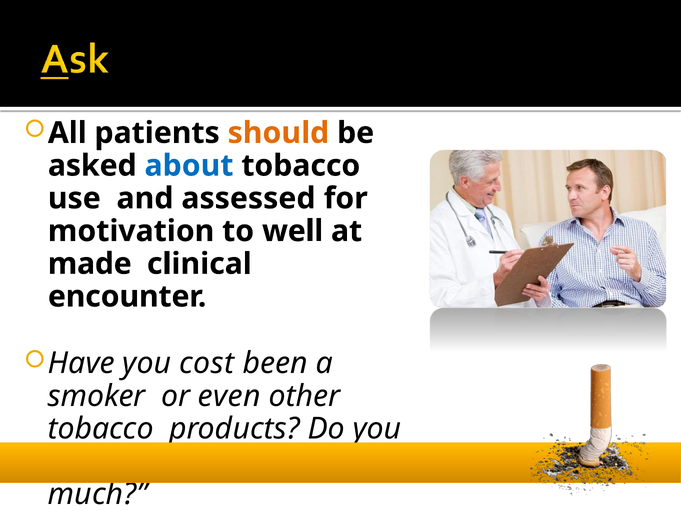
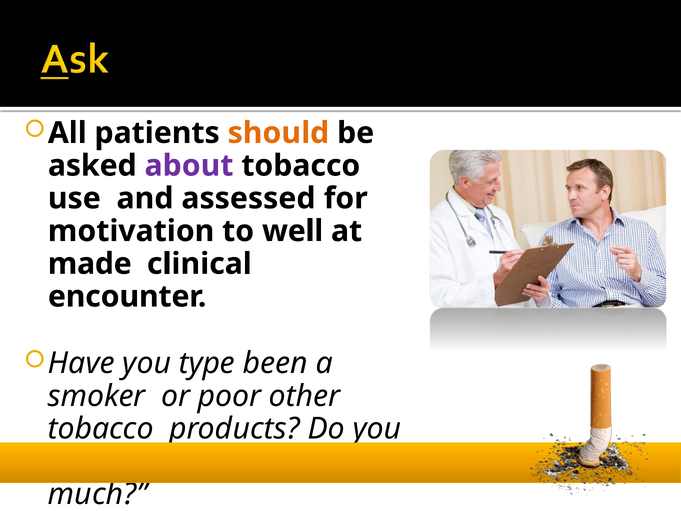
about colour: blue -> purple
cost: cost -> type
even: even -> poor
